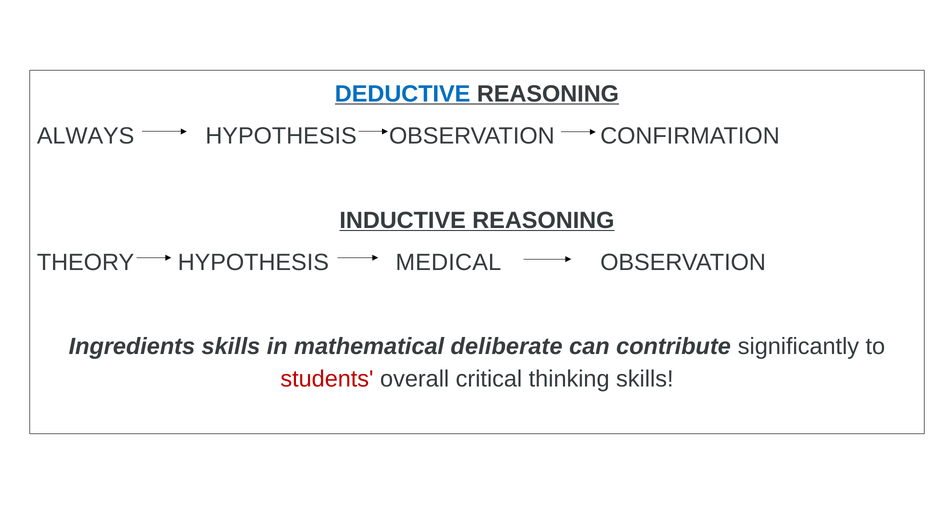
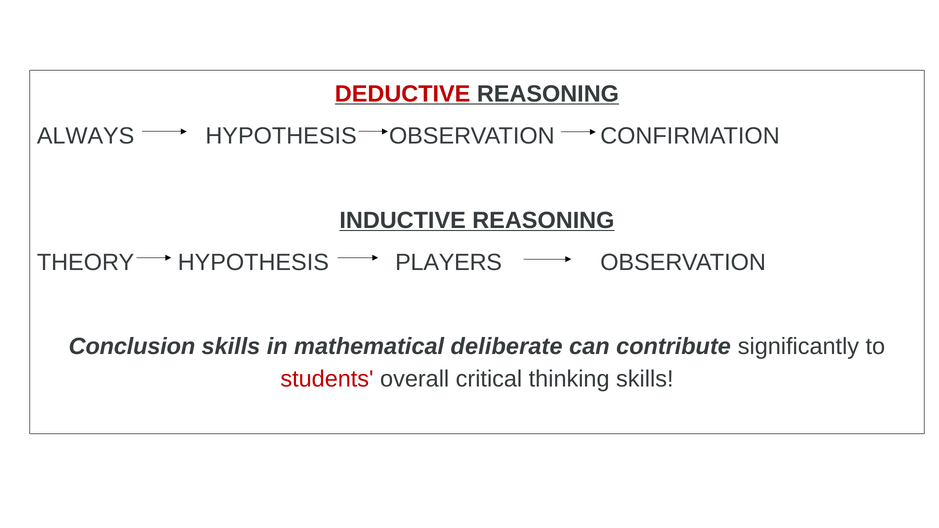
DEDUCTIVE colour: blue -> red
MEDICAL: MEDICAL -> PLAYERS
Ingredients: Ingredients -> Conclusion
